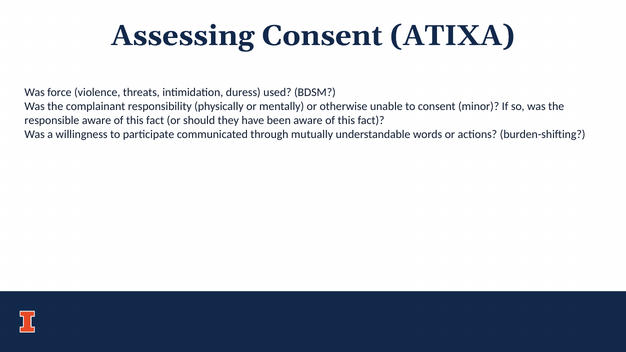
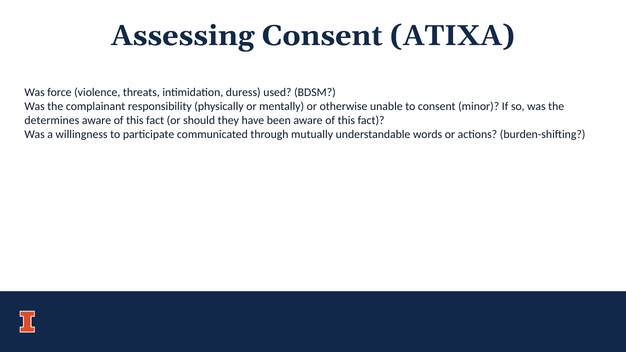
responsible: responsible -> determines
